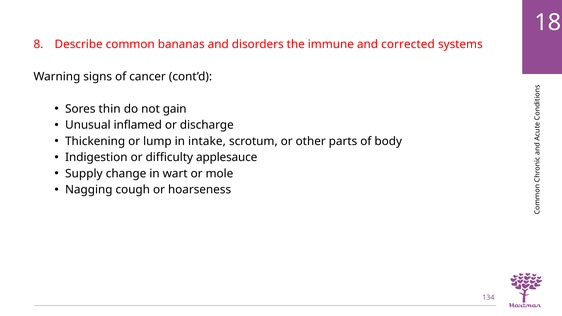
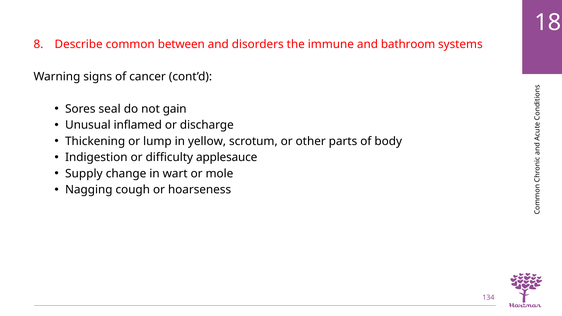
bananas: bananas -> between
corrected: corrected -> bathroom
thin: thin -> seal
intake: intake -> yellow
